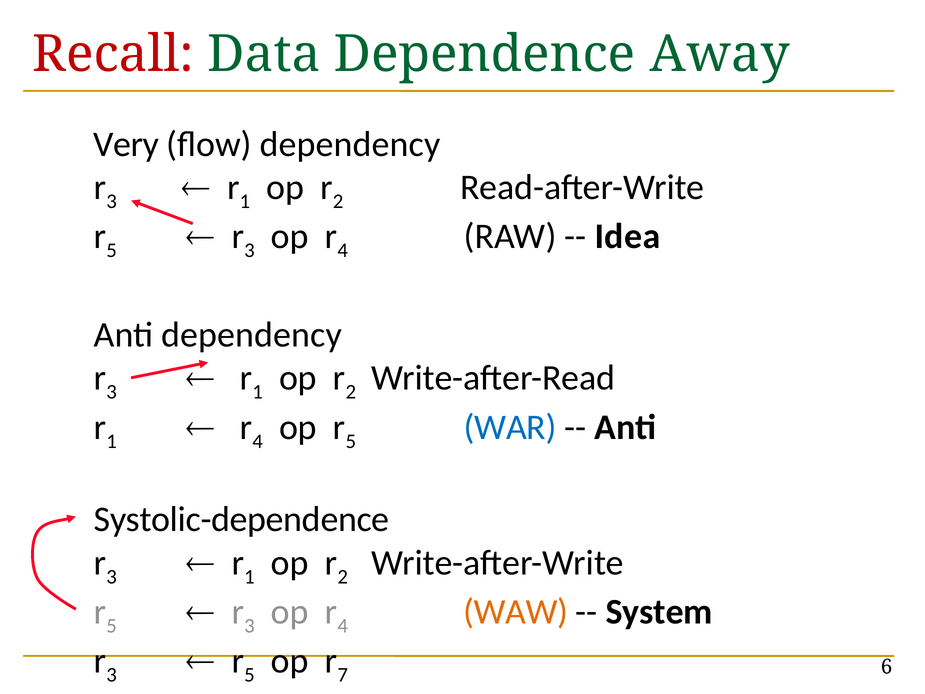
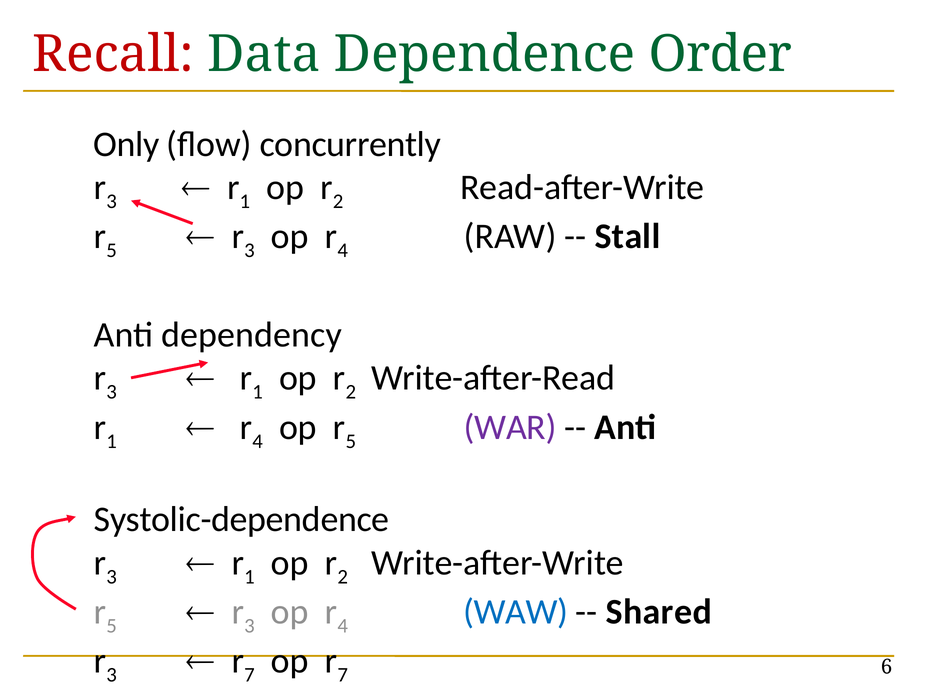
Away: Away -> Order
Very: Very -> Only
flow dependency: dependency -> concurrently
Idea: Idea -> Stall
WAR colour: blue -> purple
WAW colour: orange -> blue
System: System -> Shared
5 at (249, 675): 5 -> 7
